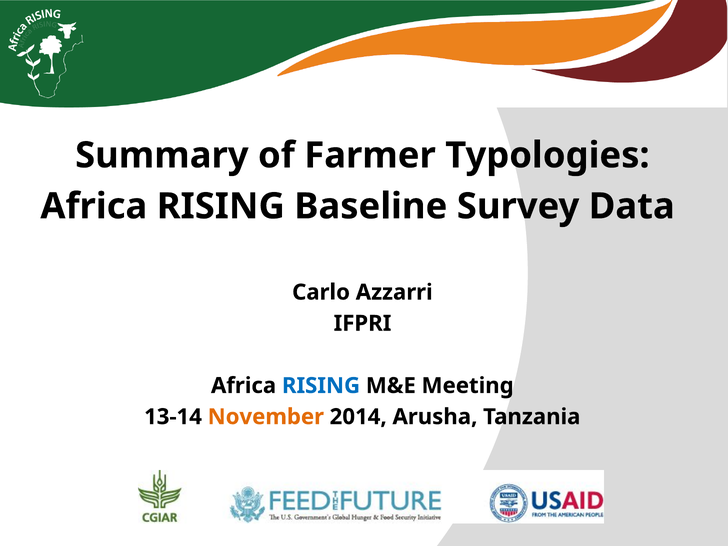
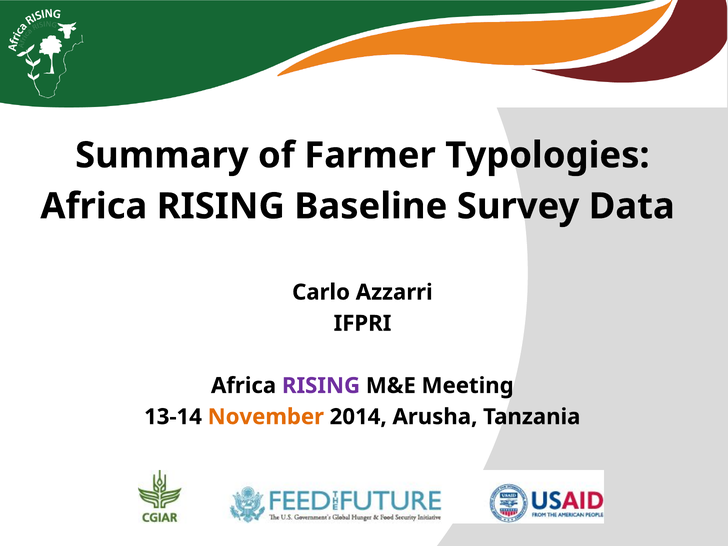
RISING at (321, 386) colour: blue -> purple
